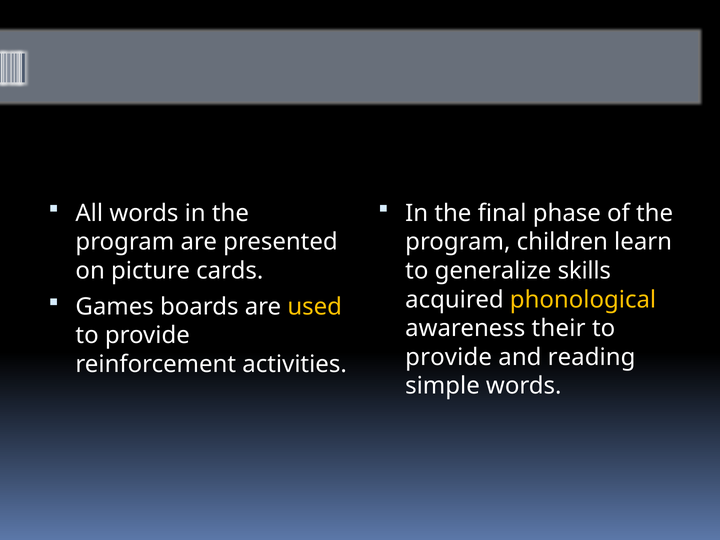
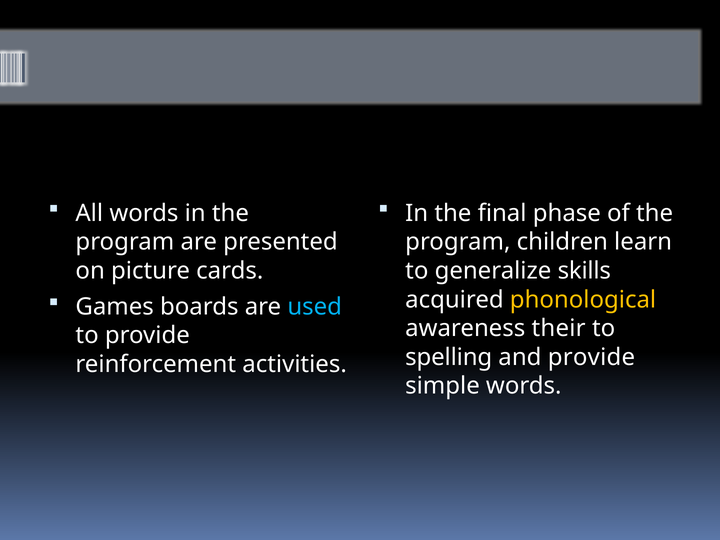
used colour: yellow -> light blue
provide at (449, 357): provide -> spelling
and reading: reading -> provide
